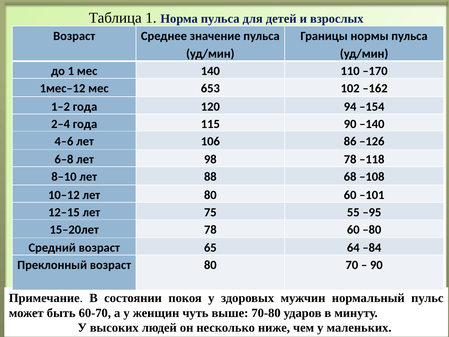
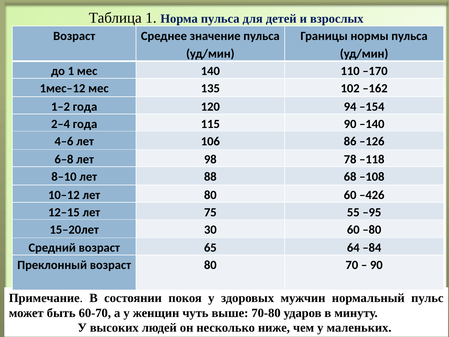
653: 653 -> 135
–101: –101 -> –426
15–20лет 78: 78 -> 30
